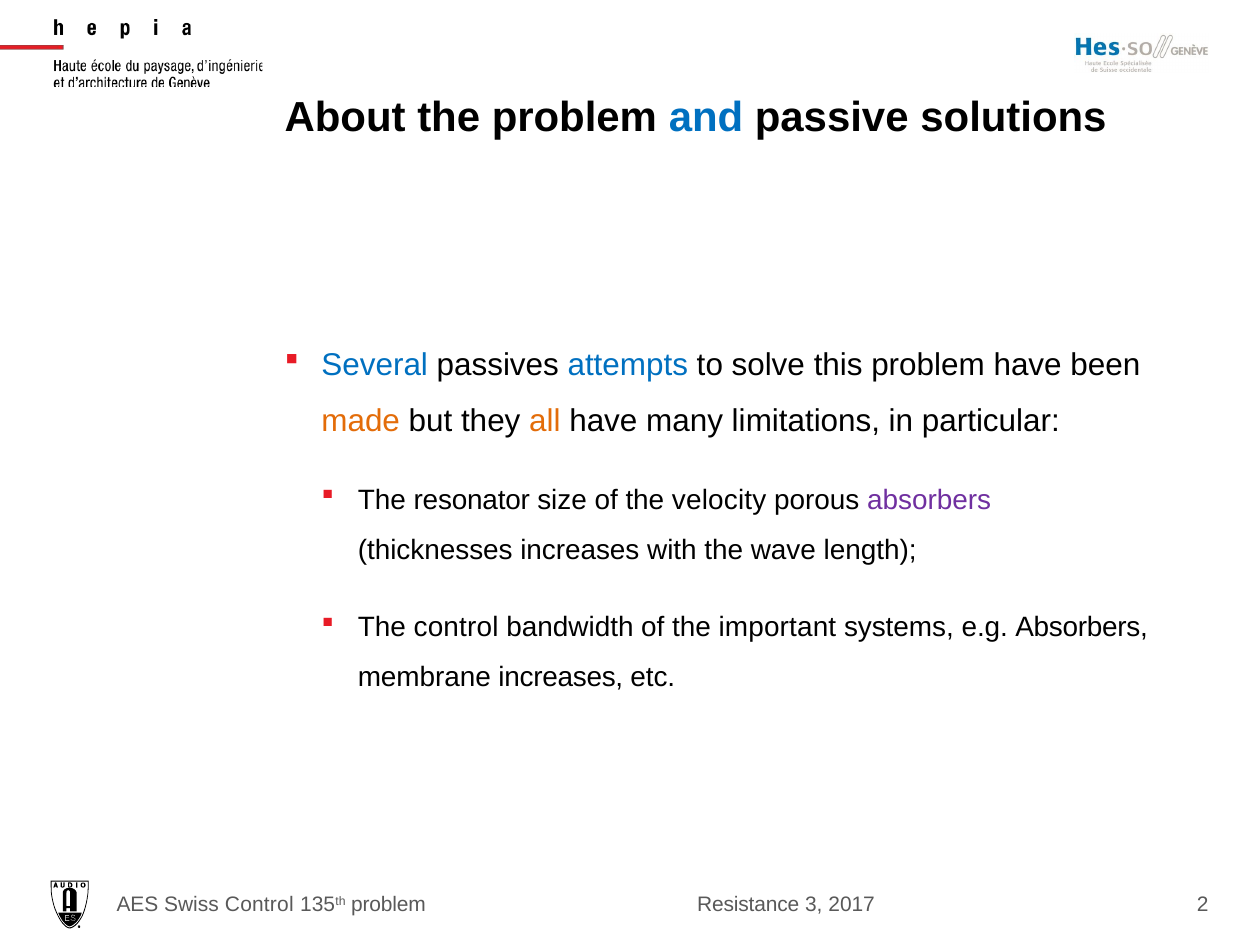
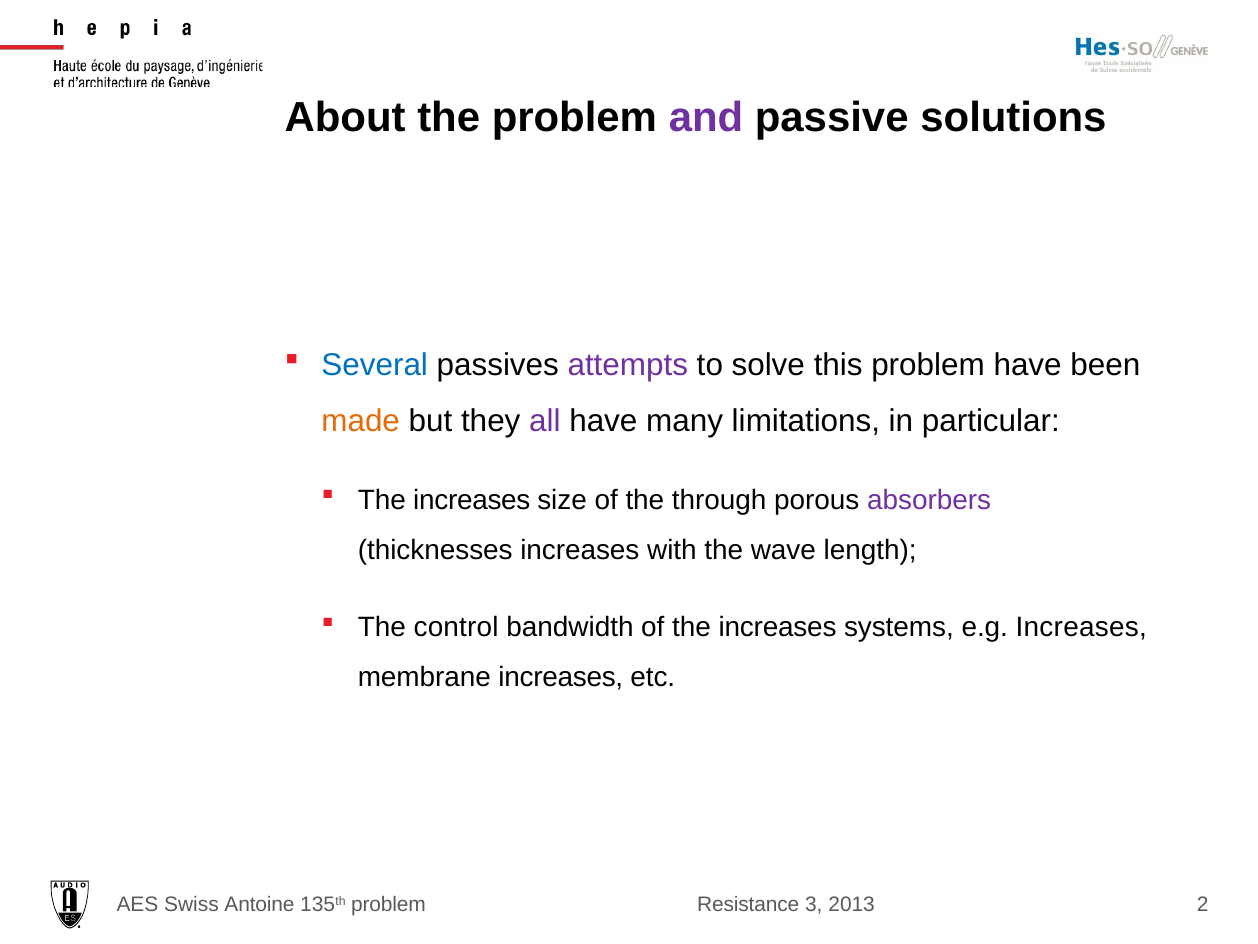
and colour: blue -> purple
attempts colour: blue -> purple
all colour: orange -> purple
resonator at (472, 500): resonator -> increases
velocity: velocity -> through
of the important: important -> increases
e.g Absorbers: Absorbers -> Increases
Swiss Control: Control -> Antoine
2017: 2017 -> 2013
